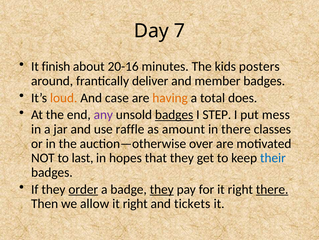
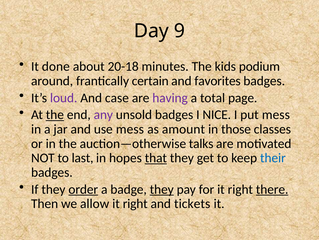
7: 7 -> 9
finish: finish -> done
20-16: 20-16 -> 20-18
posters: posters -> podium
deliver: deliver -> certain
member: member -> favorites
loud colour: orange -> purple
having colour: orange -> purple
does: does -> page
the at (55, 114) underline: none -> present
badges at (174, 114) underline: present -> none
STEP: STEP -> NICE
use raffle: raffle -> mess
in there: there -> those
over: over -> talks
that underline: none -> present
